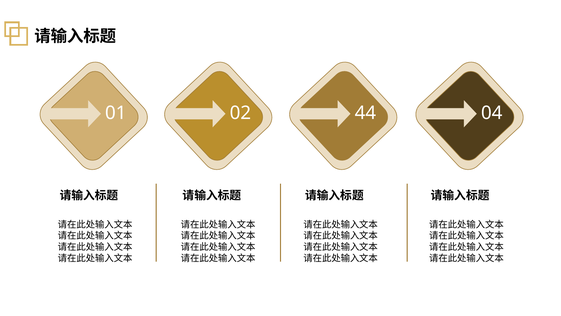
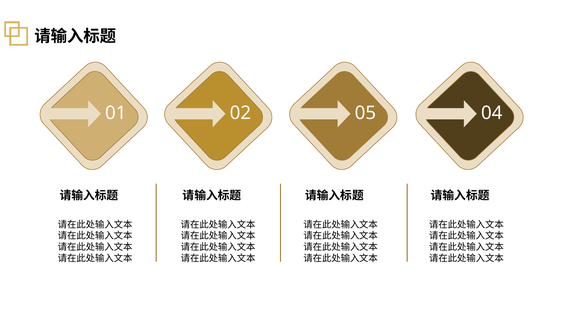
44: 44 -> 05
